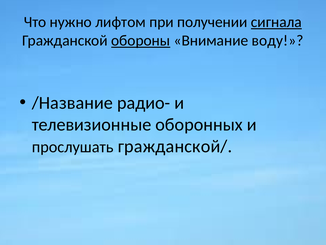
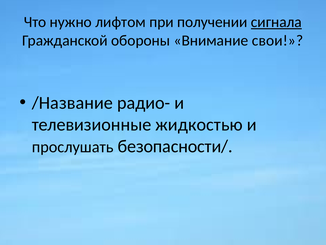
обороны underline: present -> none
воду: воду -> свои
оборонных: оборонных -> жидкостью
гражданской/: гражданской/ -> безопасности/
